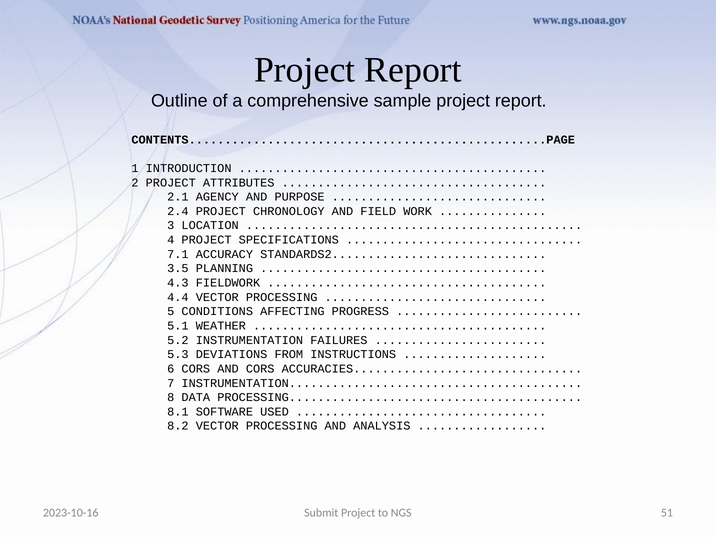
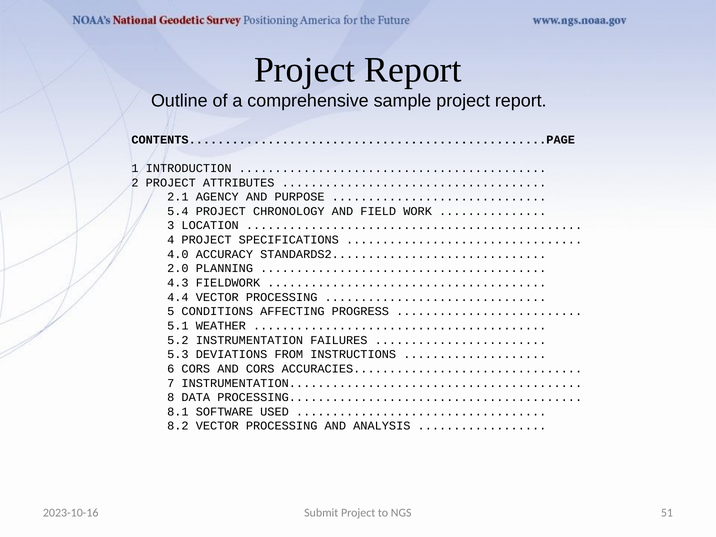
2.4: 2.4 -> 5.4
7.1: 7.1 -> 4.0
3.5: 3.5 -> 2.0
